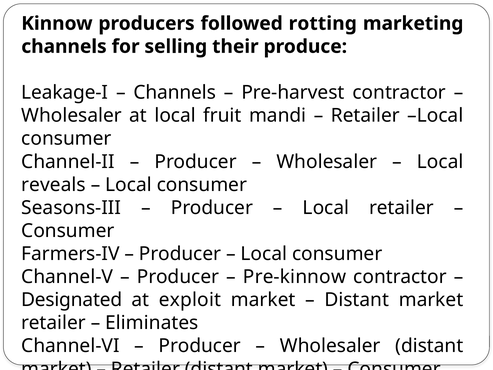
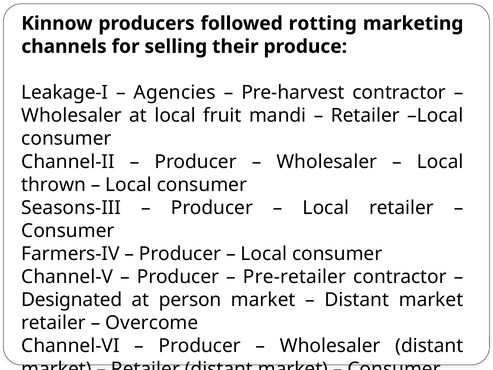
Channels at (175, 93): Channels -> Agencies
reveals: reveals -> thrown
Pre-kinnow: Pre-kinnow -> Pre-retailer
exploit: exploit -> person
Eliminates: Eliminates -> Overcome
